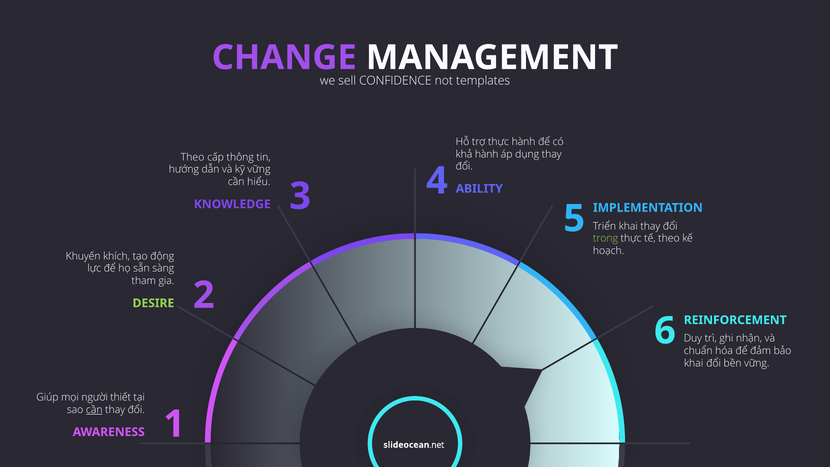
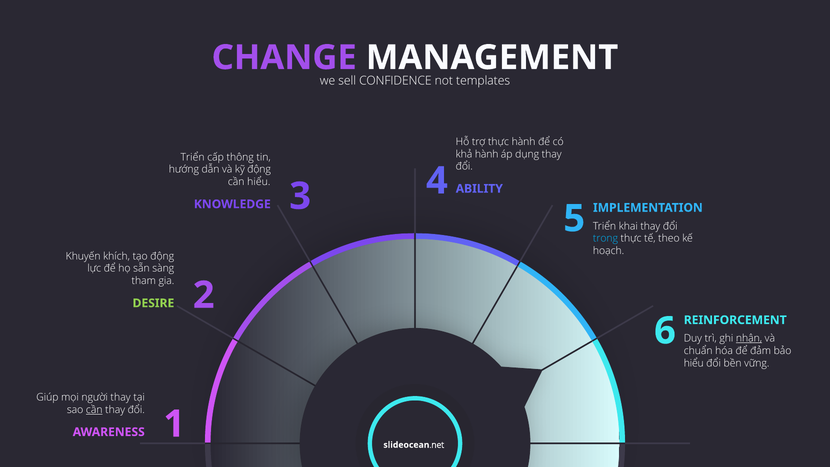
Theo at (193, 157): Theo -> Triển
kỹ vững: vững -> động
trong colour: light green -> light blue
nhận underline: none -> present
khai at (694, 363): khai -> hiểu
người thiết: thiết -> thay
